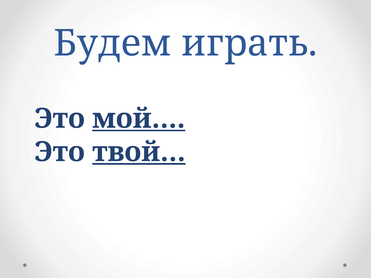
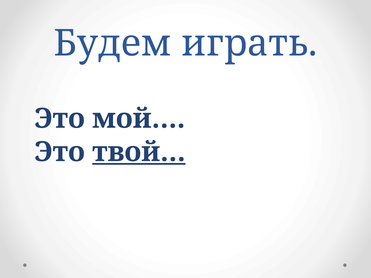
мой… underline: present -> none
